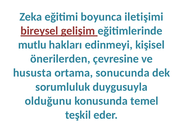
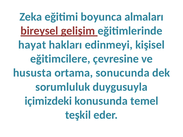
iletişimi: iletişimi -> almaları
mutlu: mutlu -> hayat
önerilerden: önerilerden -> eğitimcilere
olduğunu: olduğunu -> içimizdeki
